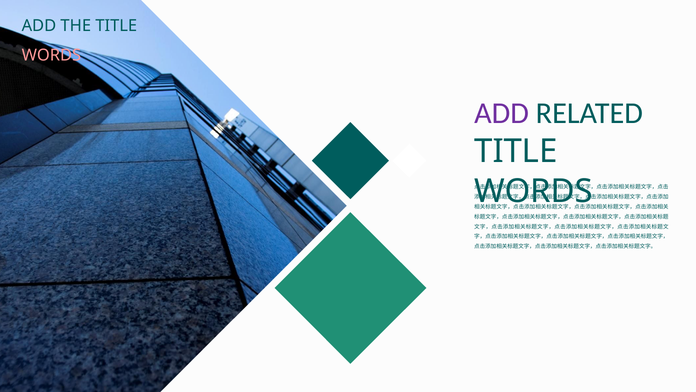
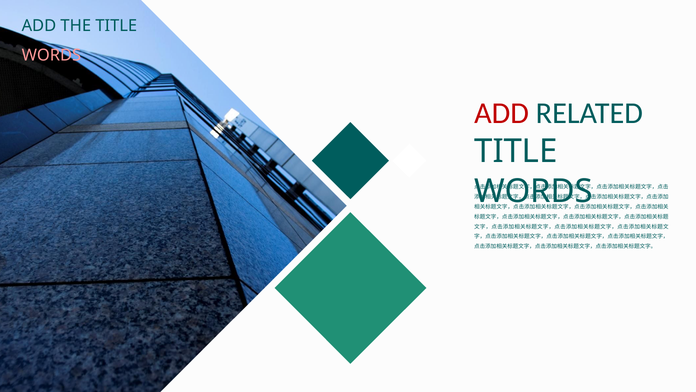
ADD at (502, 113) colour: purple -> red
